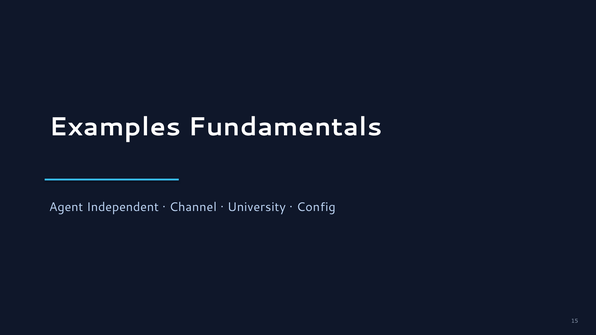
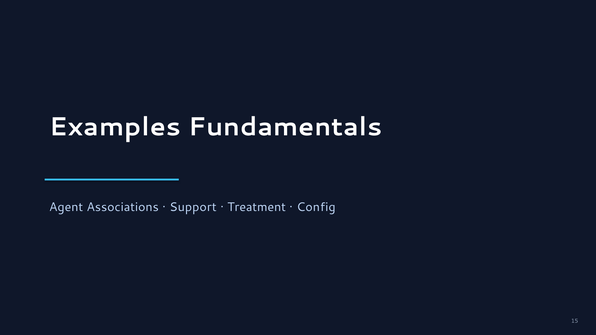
Independent: Independent -> Associations
Channel: Channel -> Support
University: University -> Treatment
